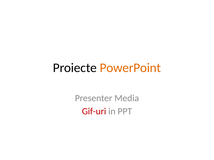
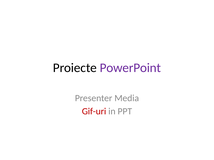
PowerPoint colour: orange -> purple
